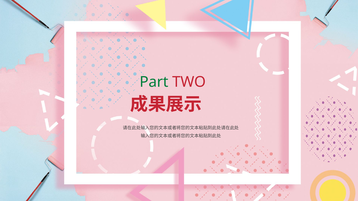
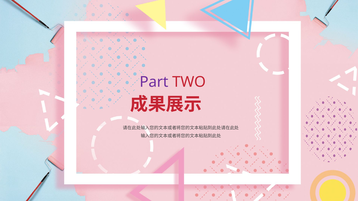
Part colour: green -> purple
